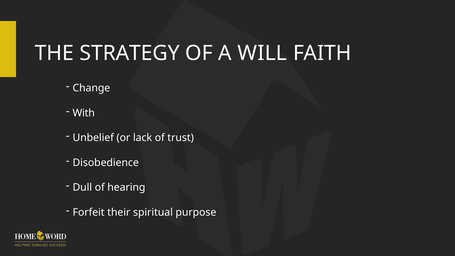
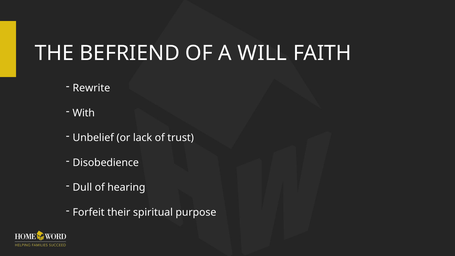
STRATEGY: STRATEGY -> BEFRIEND
Change: Change -> Rewrite
